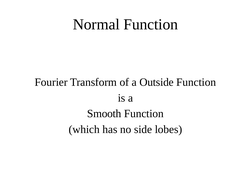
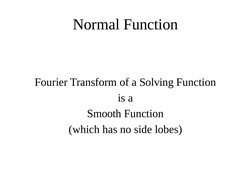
Outside: Outside -> Solving
